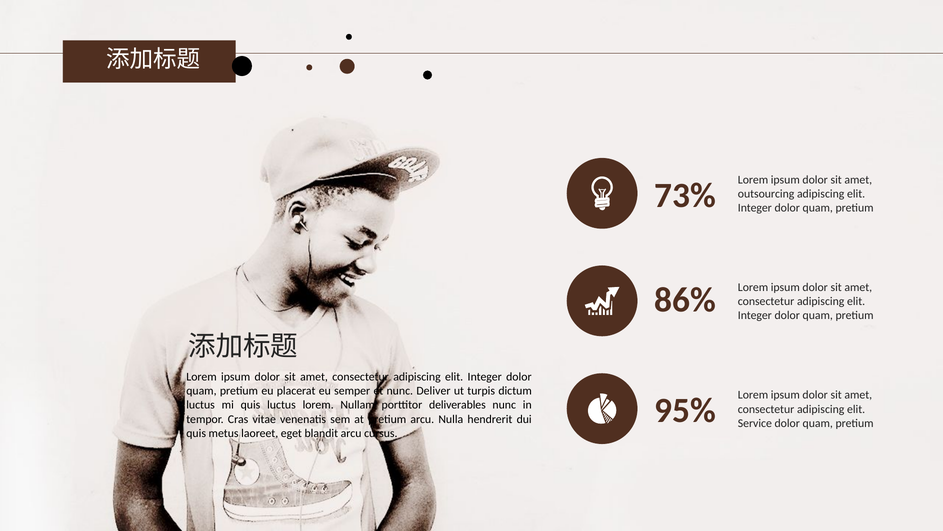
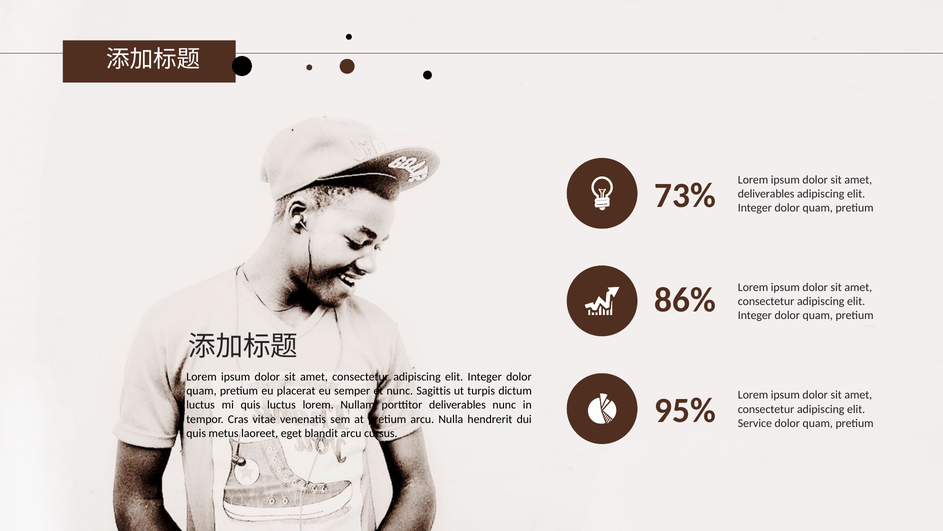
outsourcing at (766, 194): outsourcing -> deliverables
Deliver: Deliver -> Sagittis
